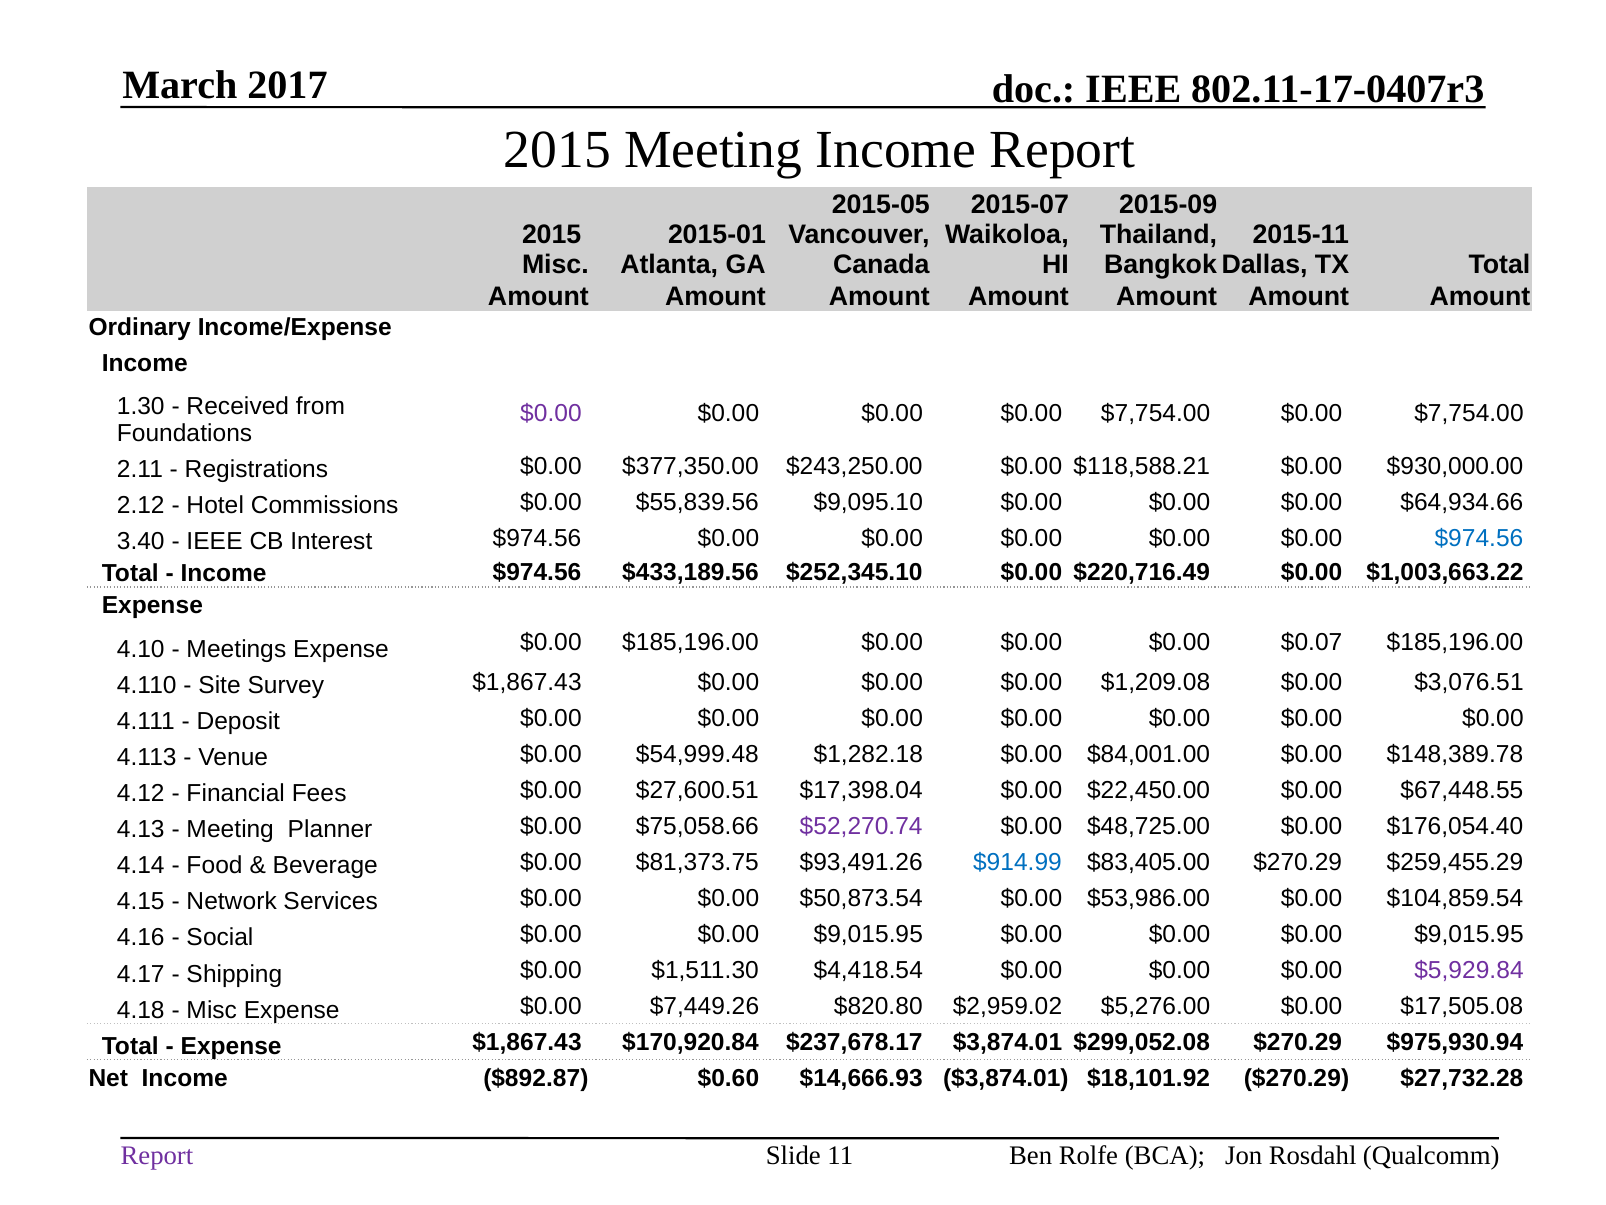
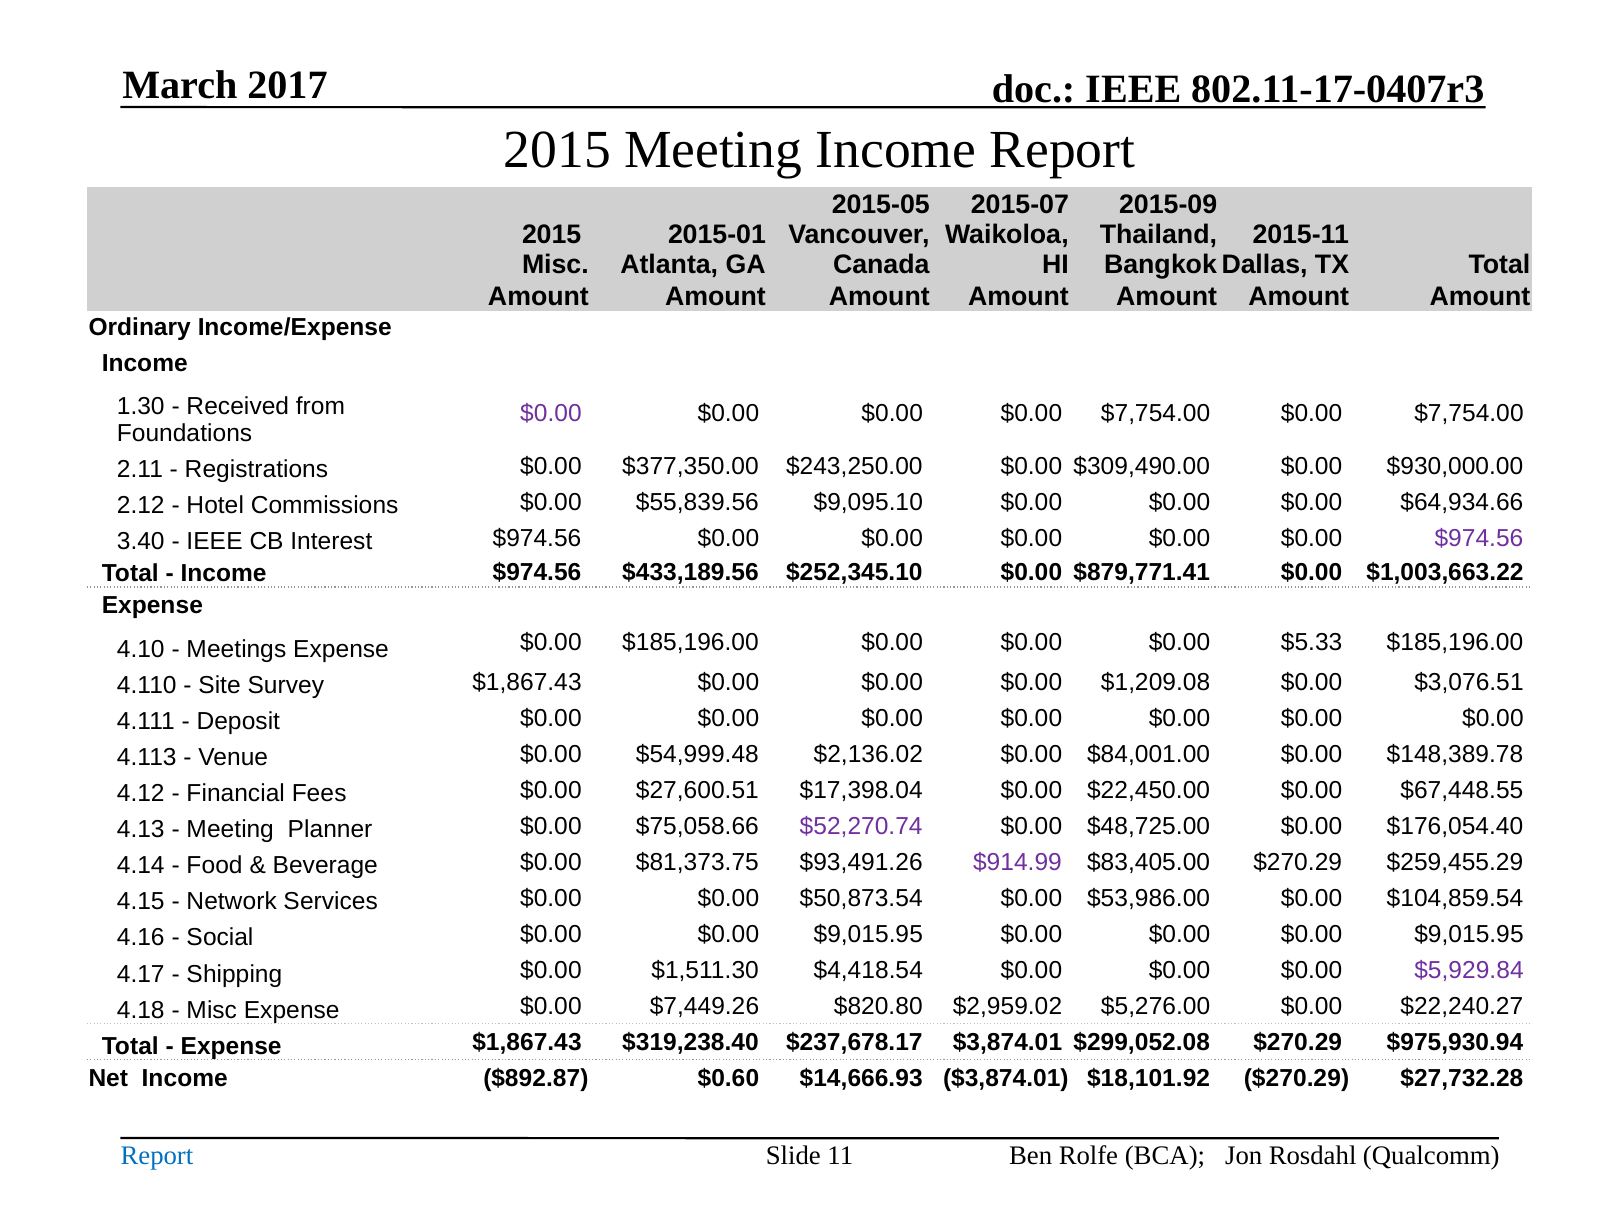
$118,588.21: $118,588.21 -> $309,490.00
$974.56 at (1479, 538) colour: blue -> purple
$220,716.49: $220,716.49 -> $879,771.41
$0.07: $0.07 -> $5.33
$1,282.18: $1,282.18 -> $2,136.02
$914.99 colour: blue -> purple
$17,505.08: $17,505.08 -> $22,240.27
$170,920.84: $170,920.84 -> $319,238.40
Report at (157, 1155) colour: purple -> blue
